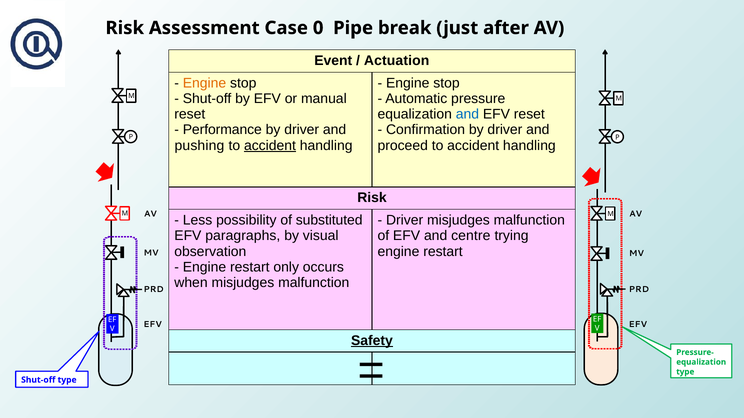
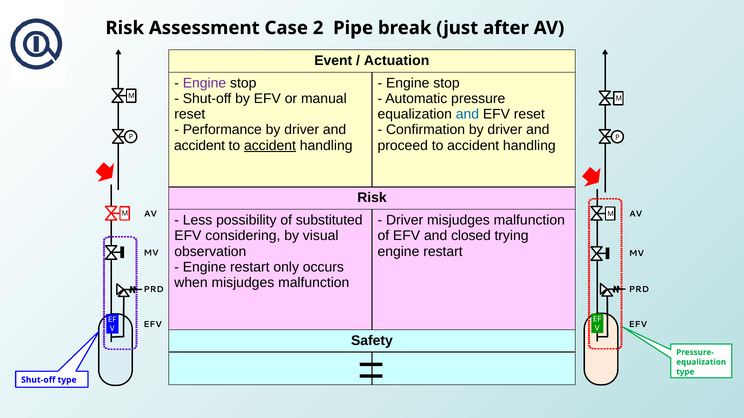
0: 0 -> 2
Engine at (204, 83) colour: orange -> purple
pushing at (199, 146): pushing -> accident
paragraphs: paragraphs -> considering
centre: centre -> closed
Safety underline: present -> none
